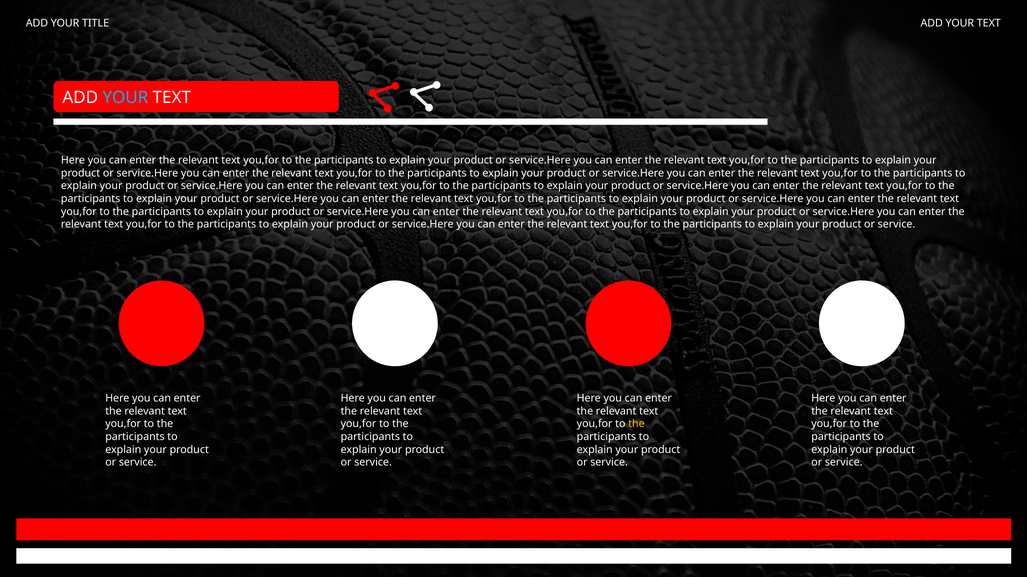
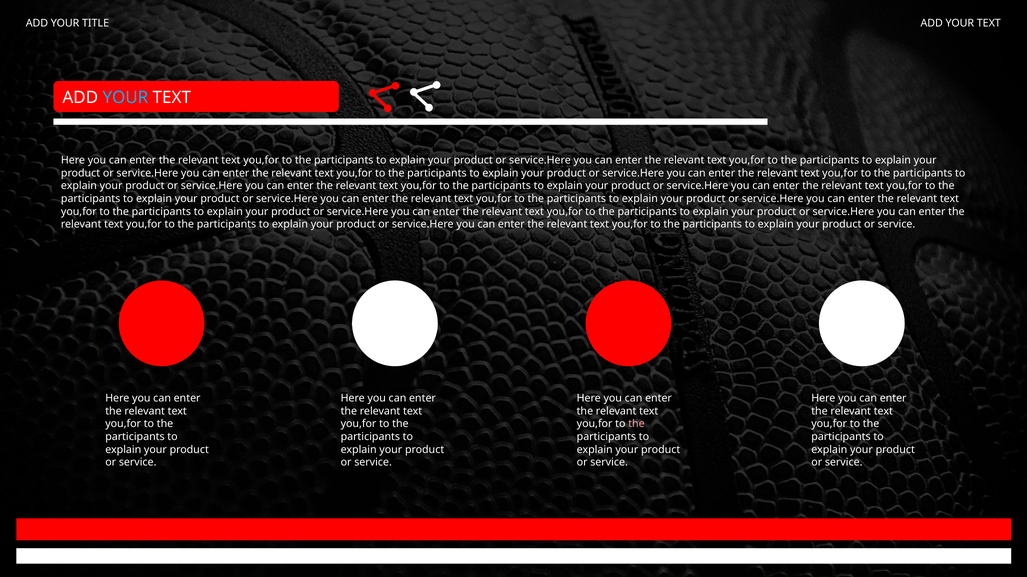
the at (637, 424) colour: yellow -> pink
